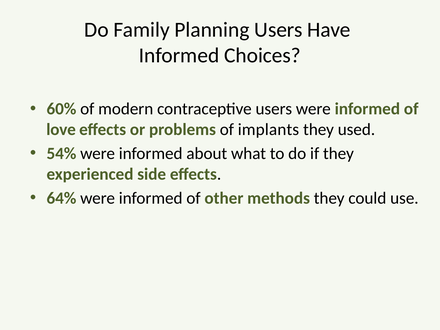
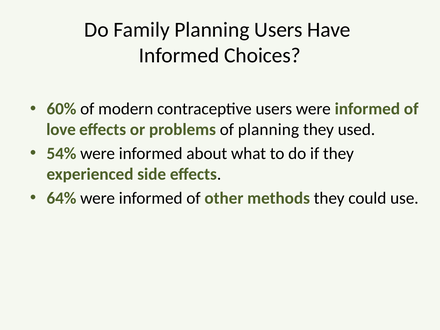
of implants: implants -> planning
